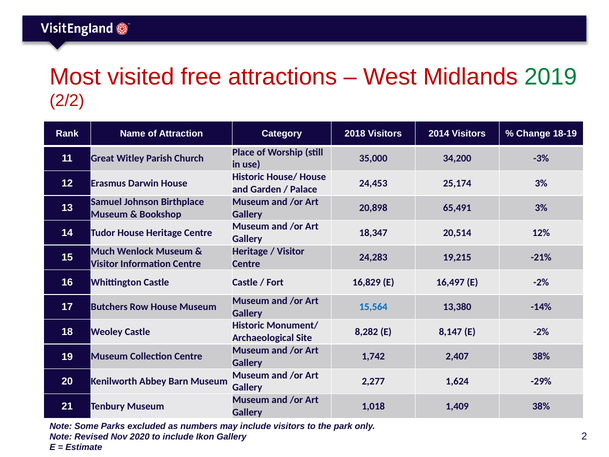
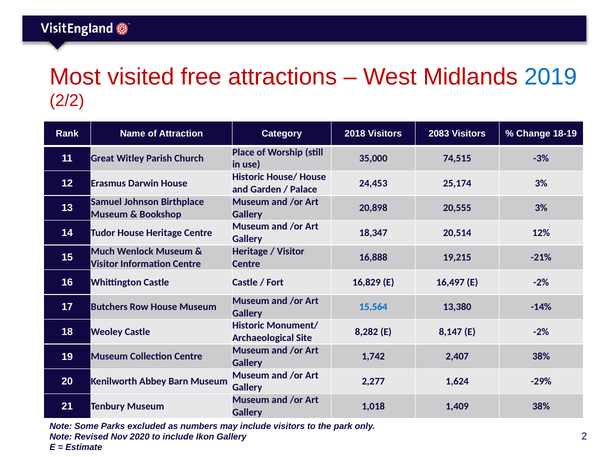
2019 colour: green -> blue
2014: 2014 -> 2083
34,200: 34,200 -> 74,515
65,491: 65,491 -> 20,555
24,283: 24,283 -> 16,888
